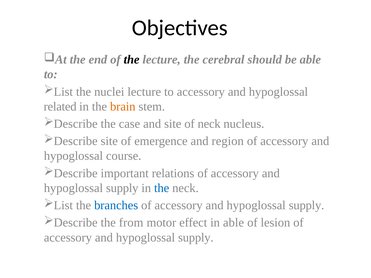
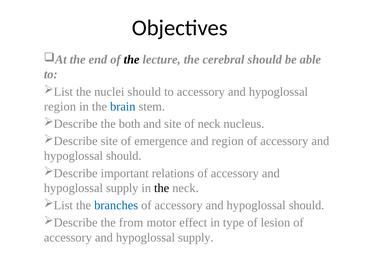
nuclei lecture: lecture -> should
related at (60, 107): related -> region
brain colour: orange -> blue
case: case -> both
course at (124, 156): course -> should
the at (162, 188) colour: blue -> black
supply at (307, 206): supply -> should
in able: able -> type
